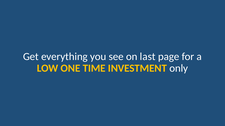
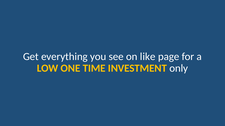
last: last -> like
